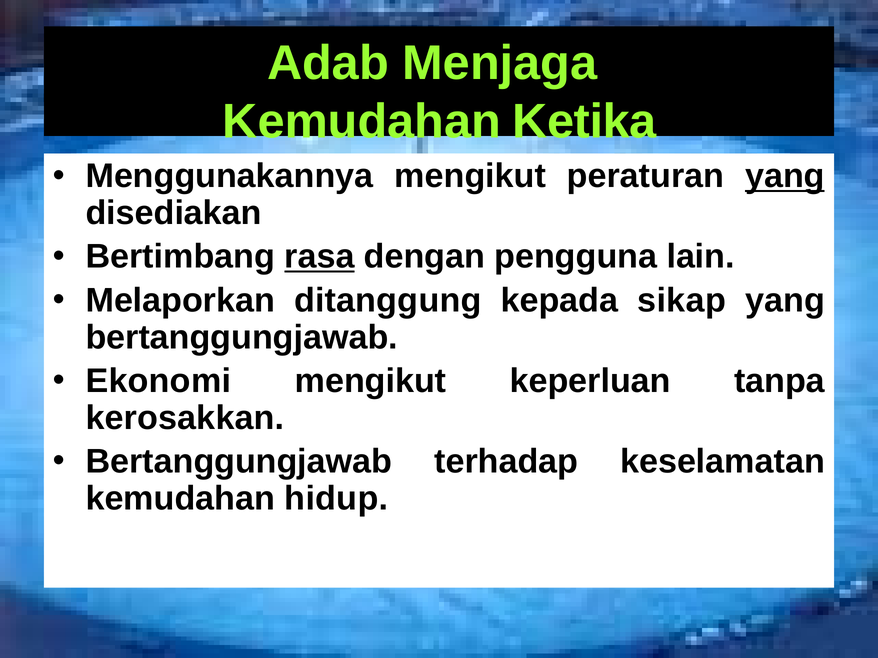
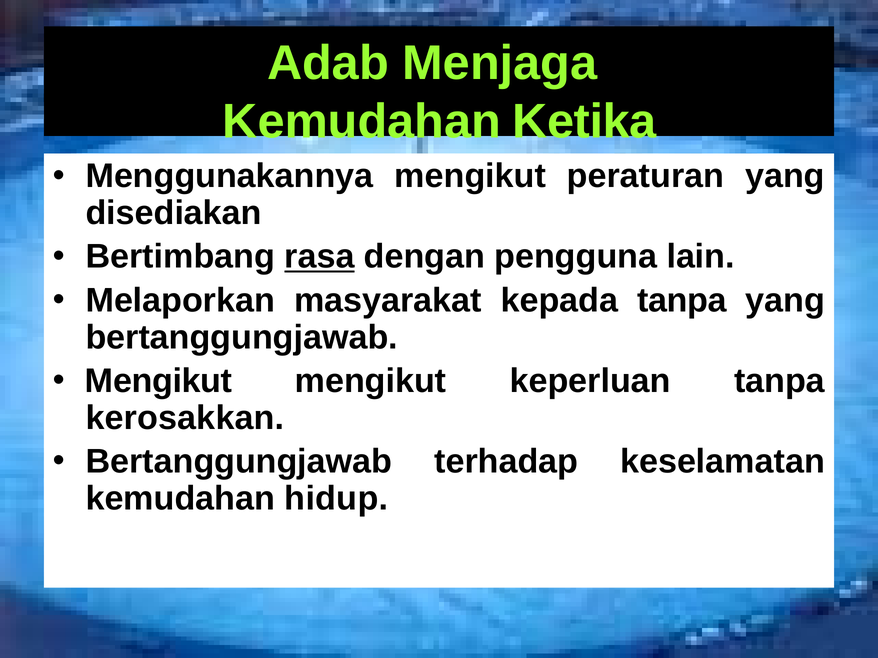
yang at (785, 176) underline: present -> none
ditanggung: ditanggung -> masyarakat
kepada sikap: sikap -> tanpa
Ekonomi at (158, 381): Ekonomi -> Mengikut
